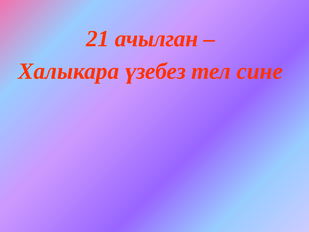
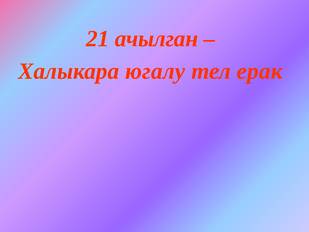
үзебез: үзебез -> югалу
сине: сине -> ерак
